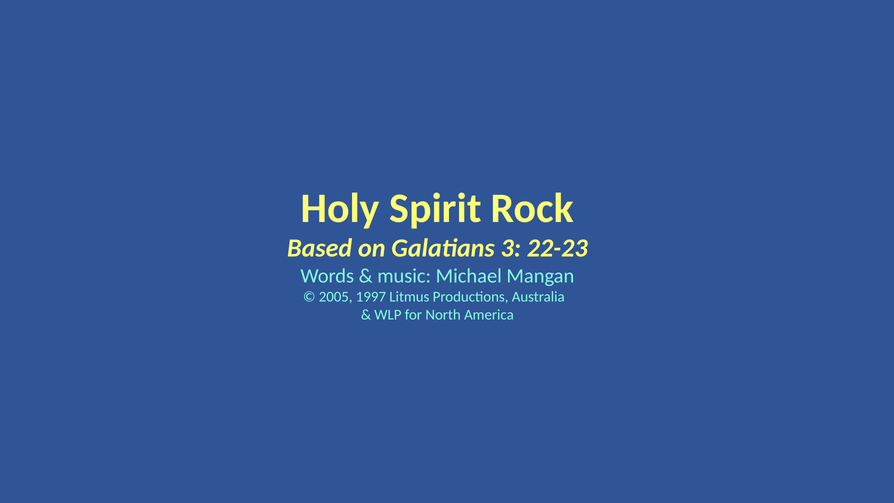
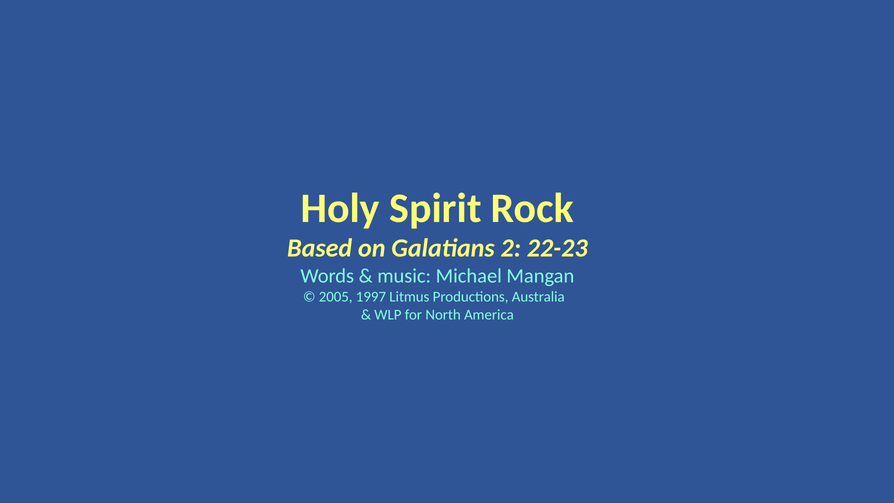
3: 3 -> 2
